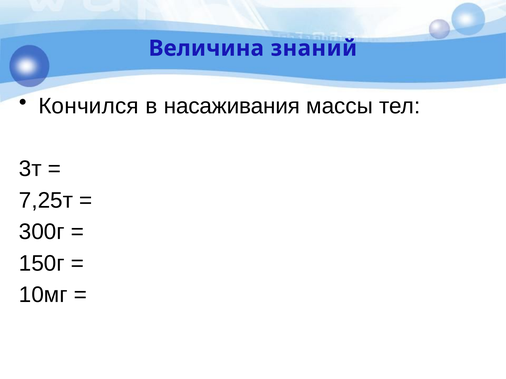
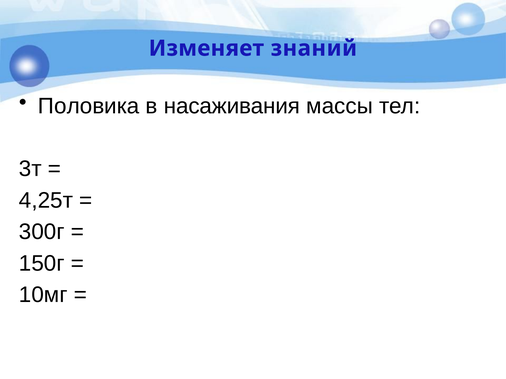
Величина: Величина -> Изменяет
Кончился: Кончился -> Половика
7,25т: 7,25т -> 4,25т
